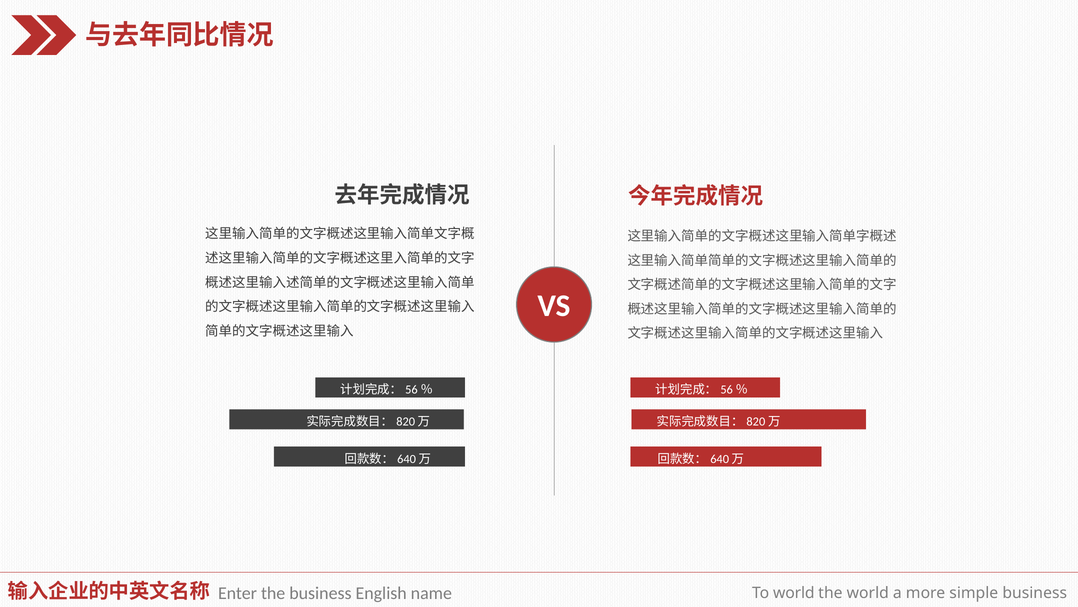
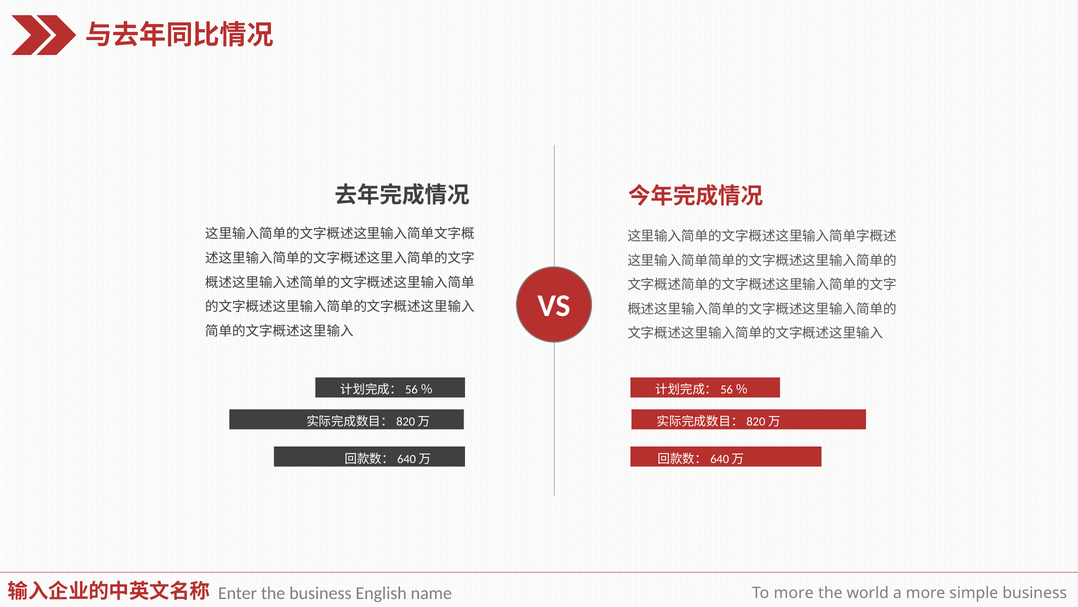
To world: world -> more
